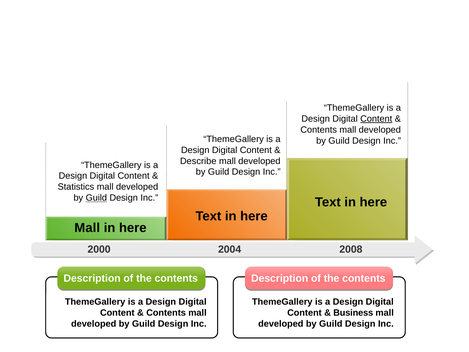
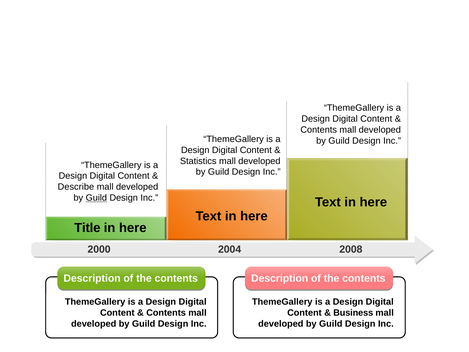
Content at (376, 119) underline: present -> none
Describe: Describe -> Statistics
Statistics: Statistics -> Describe
Mall at (87, 228): Mall -> Title
